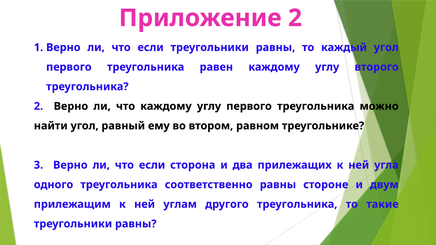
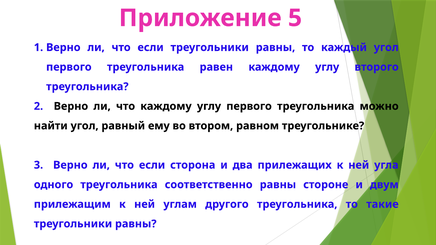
Приложение 2: 2 -> 5
